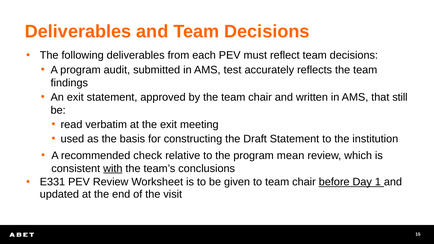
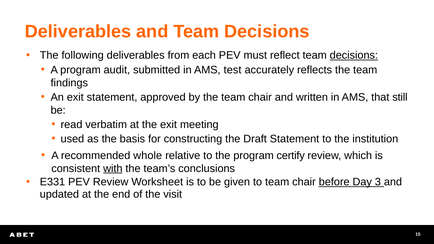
decisions at (354, 55) underline: none -> present
check: check -> whole
mean: mean -> certify
1: 1 -> 3
